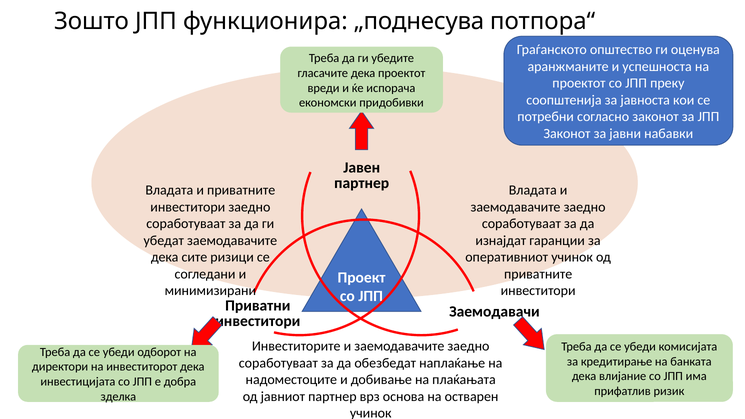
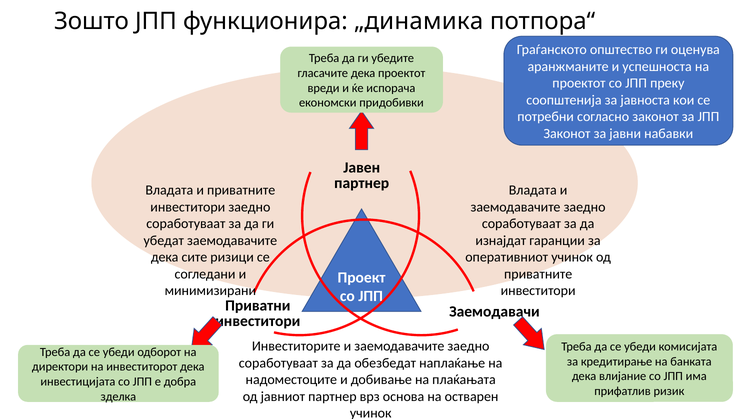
„поднесува: „поднесува -> „динамика
